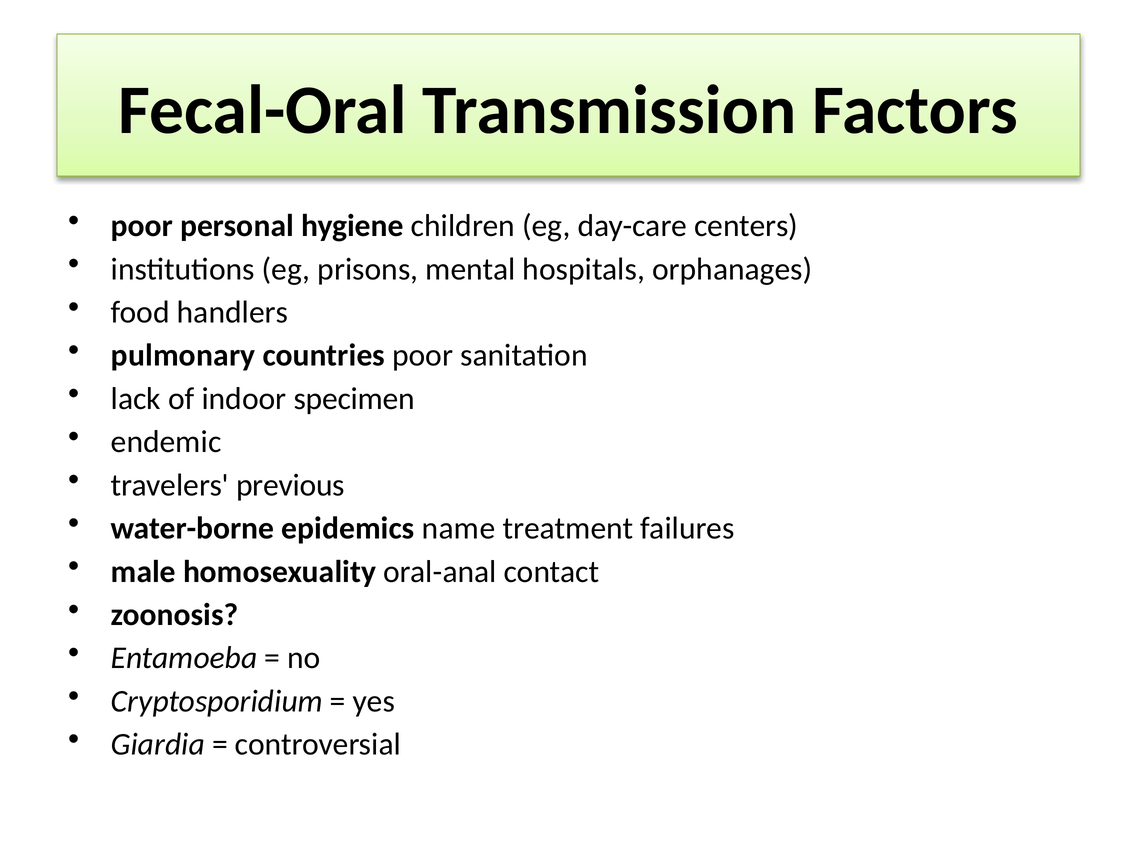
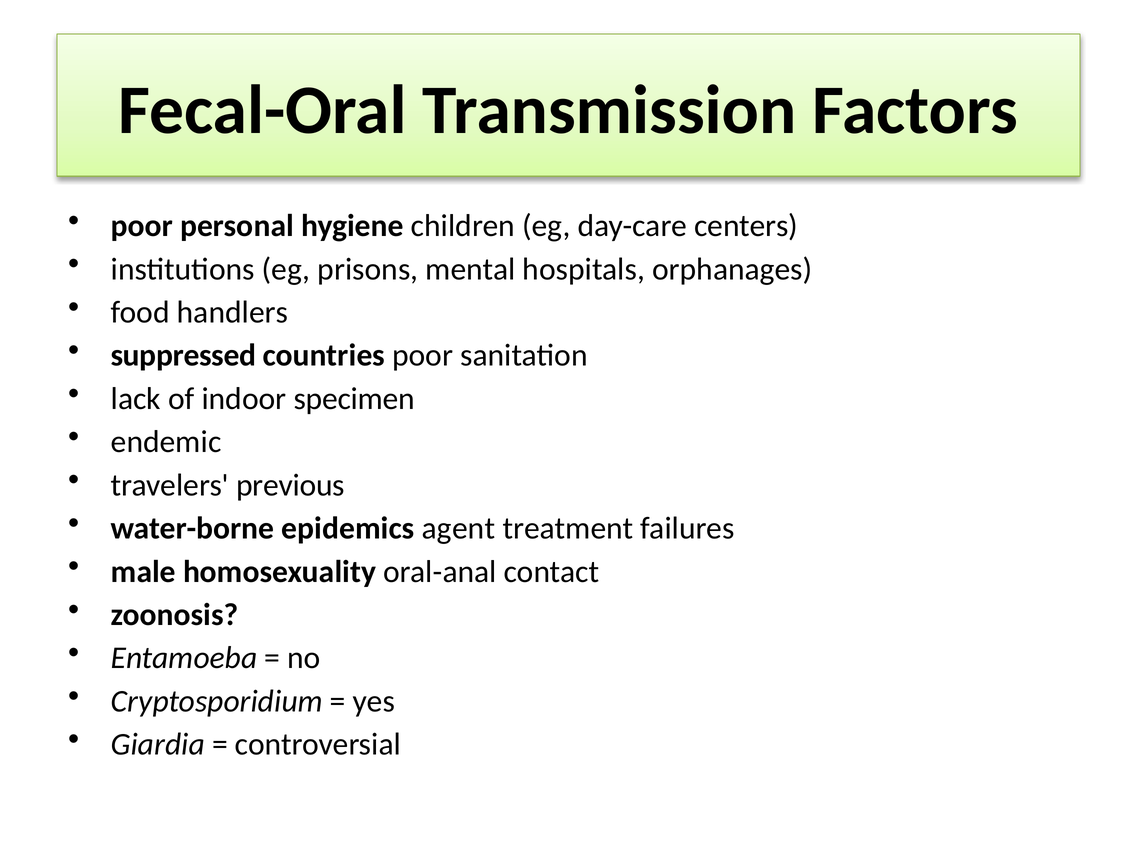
pulmonary: pulmonary -> suppressed
name: name -> agent
